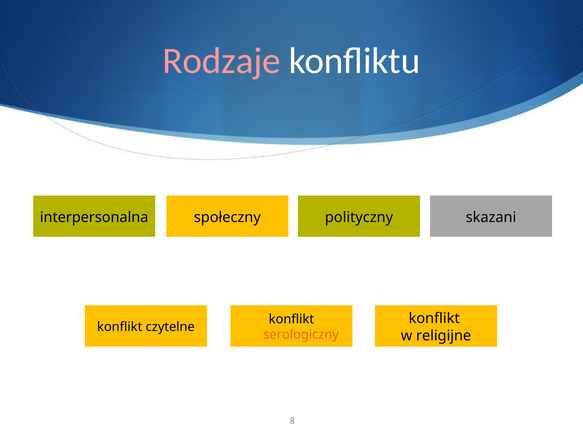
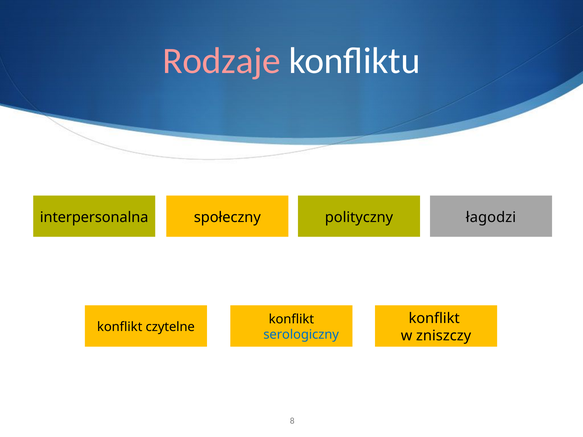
skazani: skazani -> łagodzi
serologiczny colour: orange -> blue
religijne: religijne -> zniszczy
